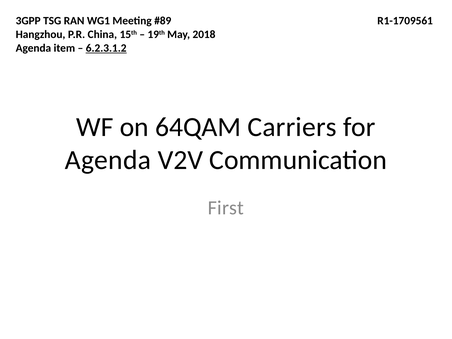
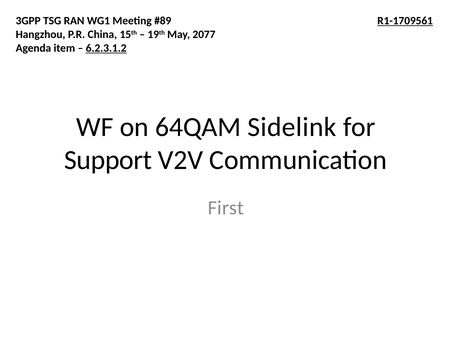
R1-1709561 underline: none -> present
2018: 2018 -> 2077
Carriers: Carriers -> Sidelink
Agenda at (108, 160): Agenda -> Support
